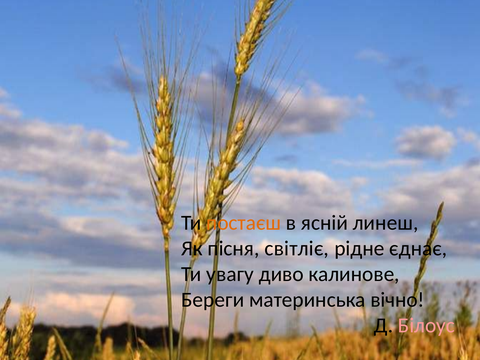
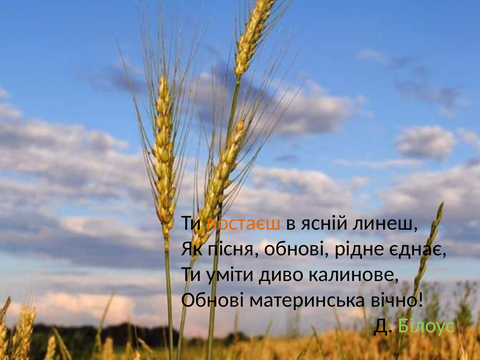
пісня світліє: світліє -> обнові
увагу: увагу -> уміти
Береги at (213, 300): Береги -> Обнові
Білоус colour: pink -> light green
